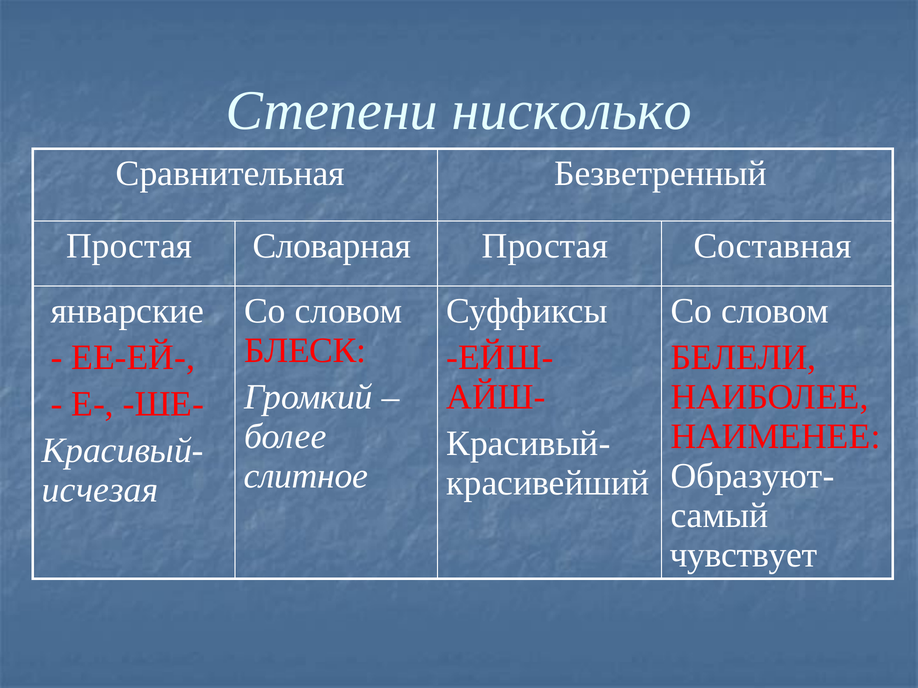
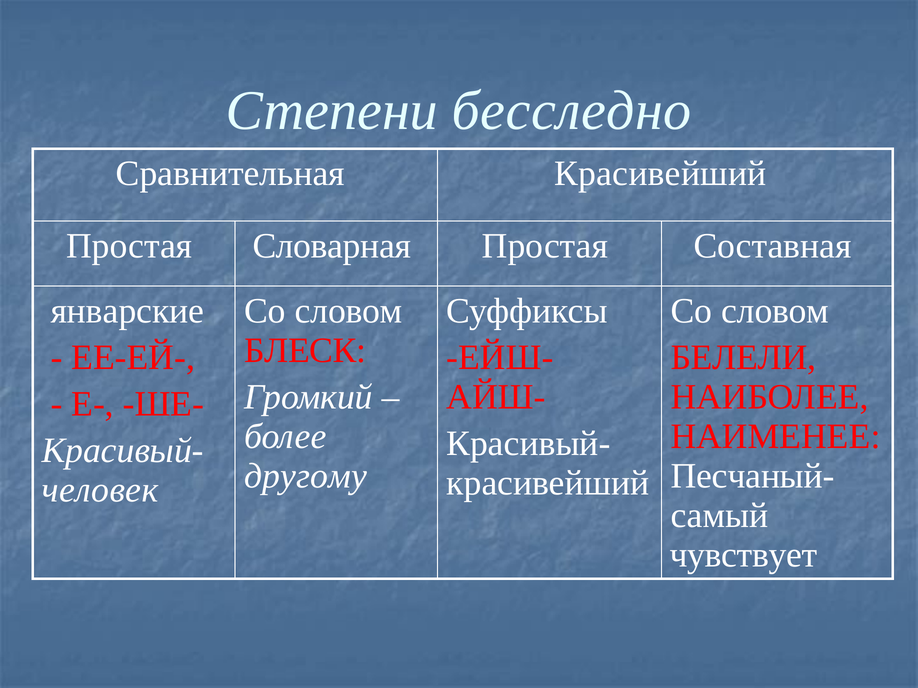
нисколько: нисколько -> бесследно
Сравнительная Безветренный: Безветренный -> Красивейший
слитное: слитное -> другому
Образуют-: Образуют- -> Песчаный-
исчезая: исчезая -> человек
